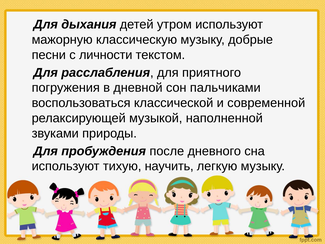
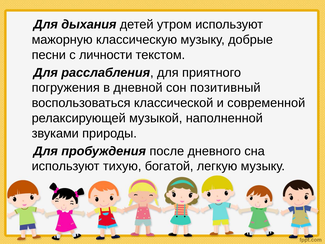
пальчиками: пальчиками -> позитивный
научить: научить -> богатой
